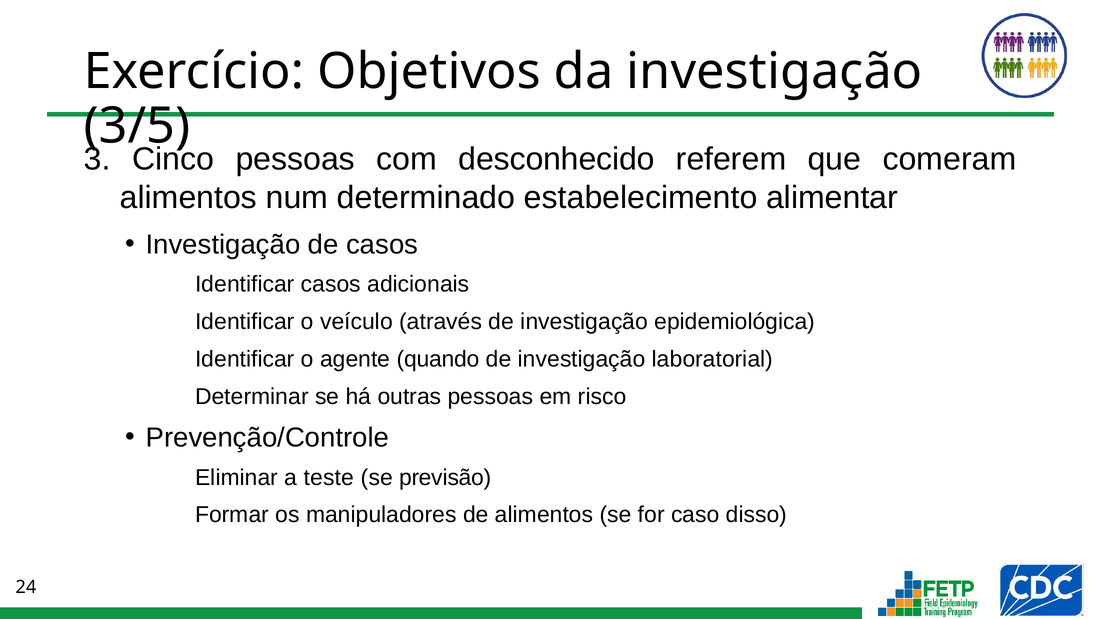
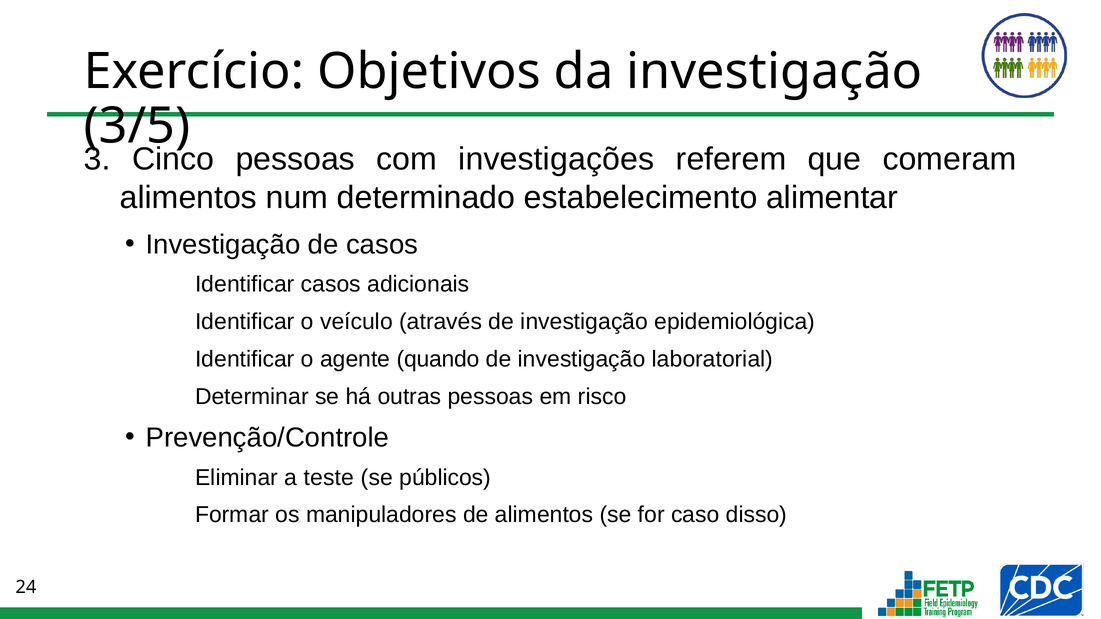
desconhecido: desconhecido -> investigações
previsão: previsão -> públicos
